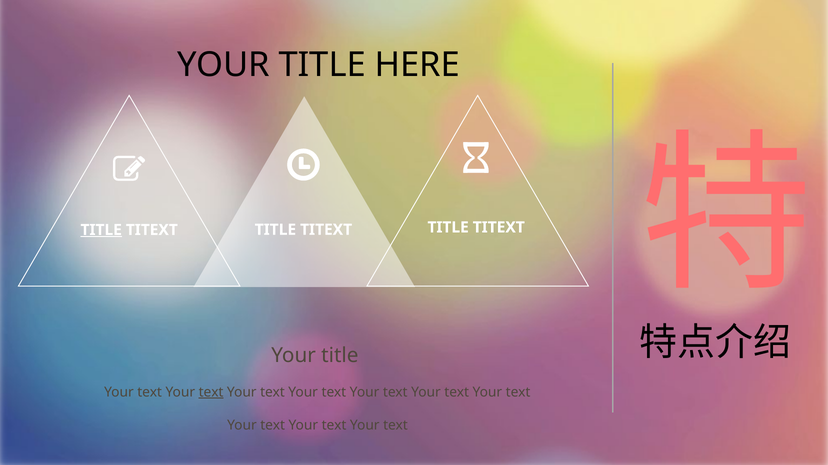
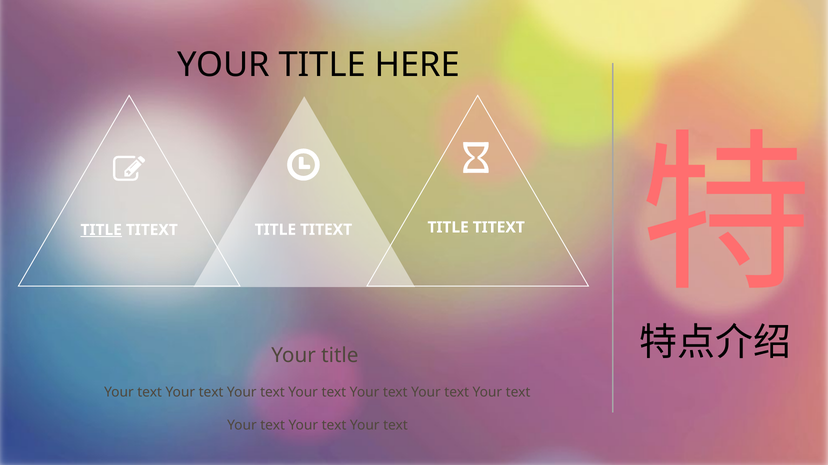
text at (211, 393) underline: present -> none
